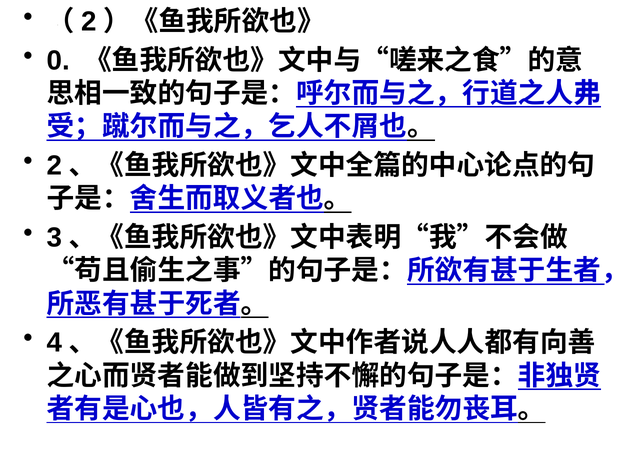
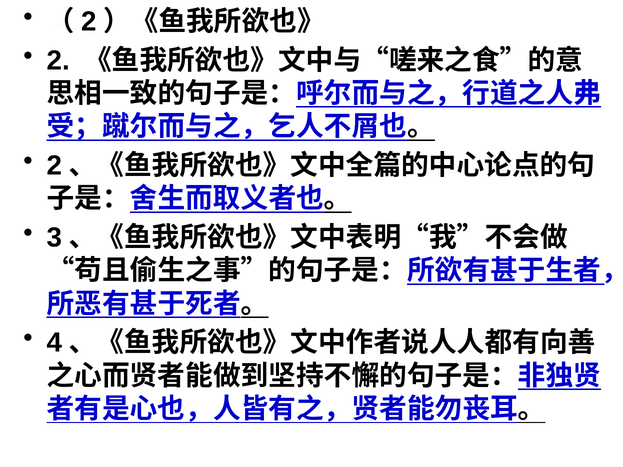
0 at (58, 60): 0 -> 2
